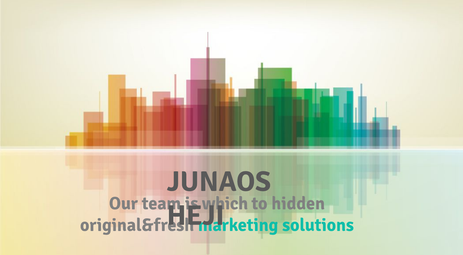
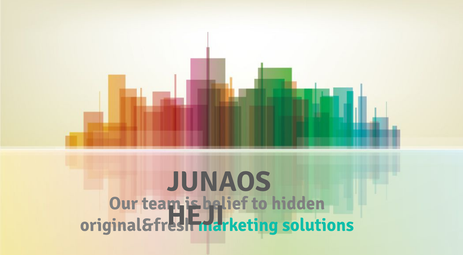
which: which -> belief
